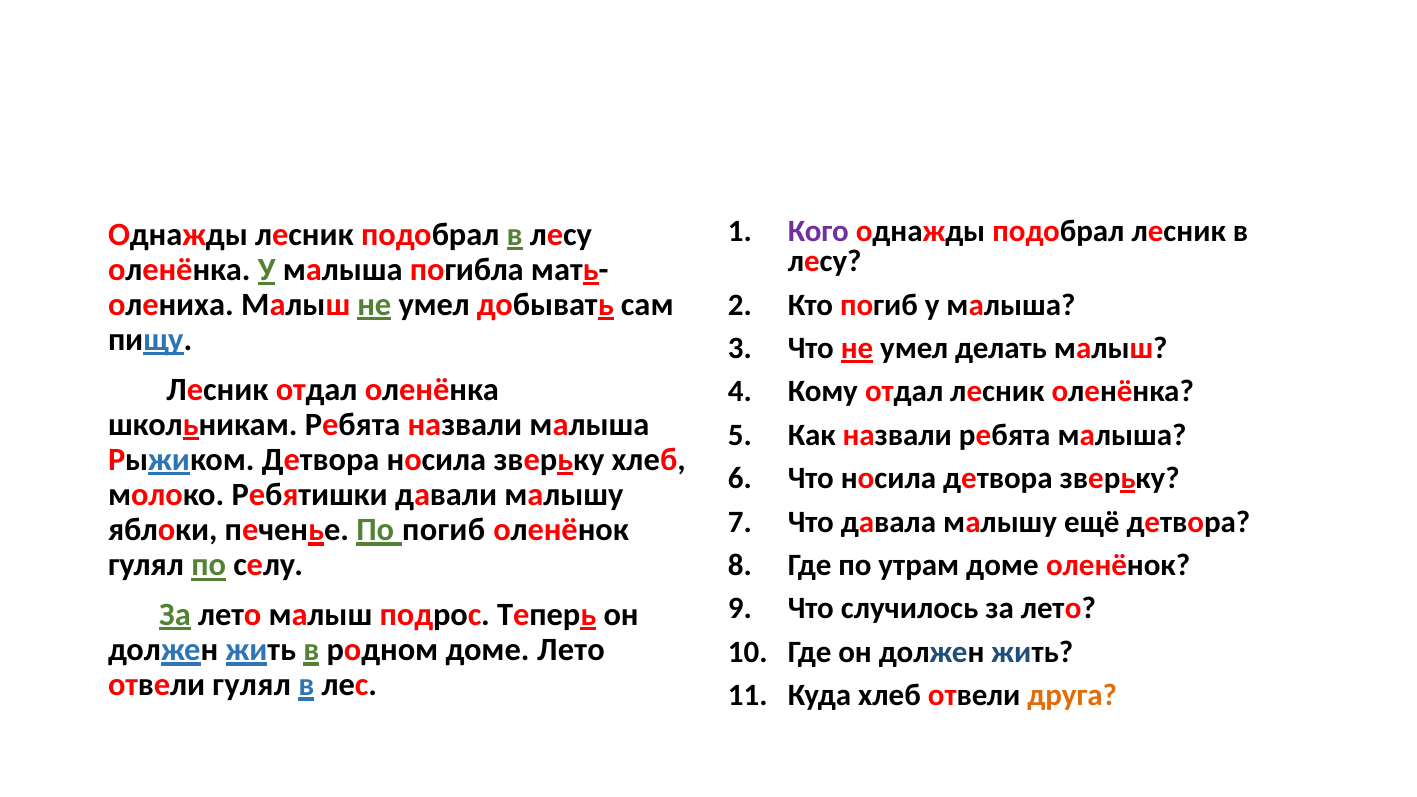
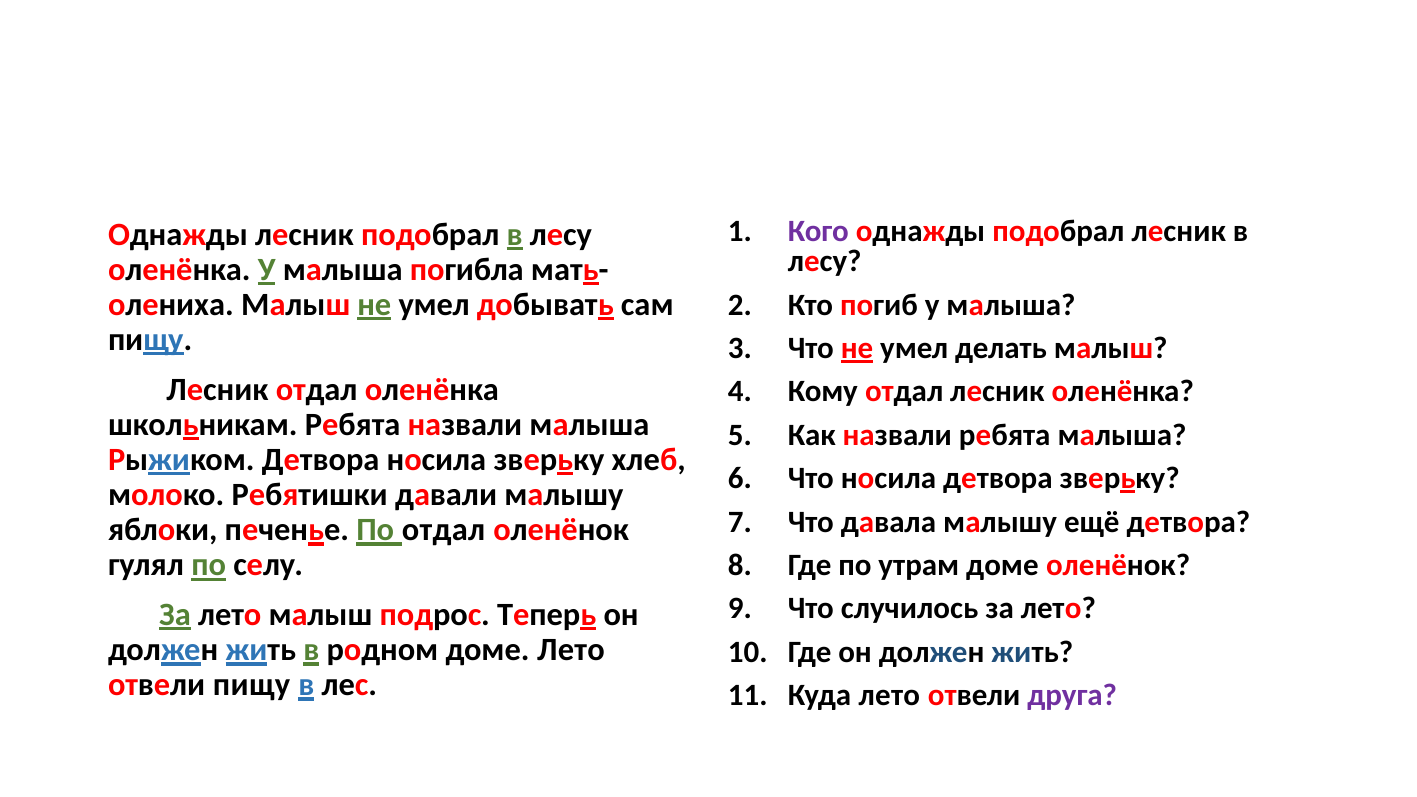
По погиб: погиб -> отдал
отвели гулял: гулял -> пищу
Куда хлеб: хлеб -> лето
друга colour: orange -> purple
